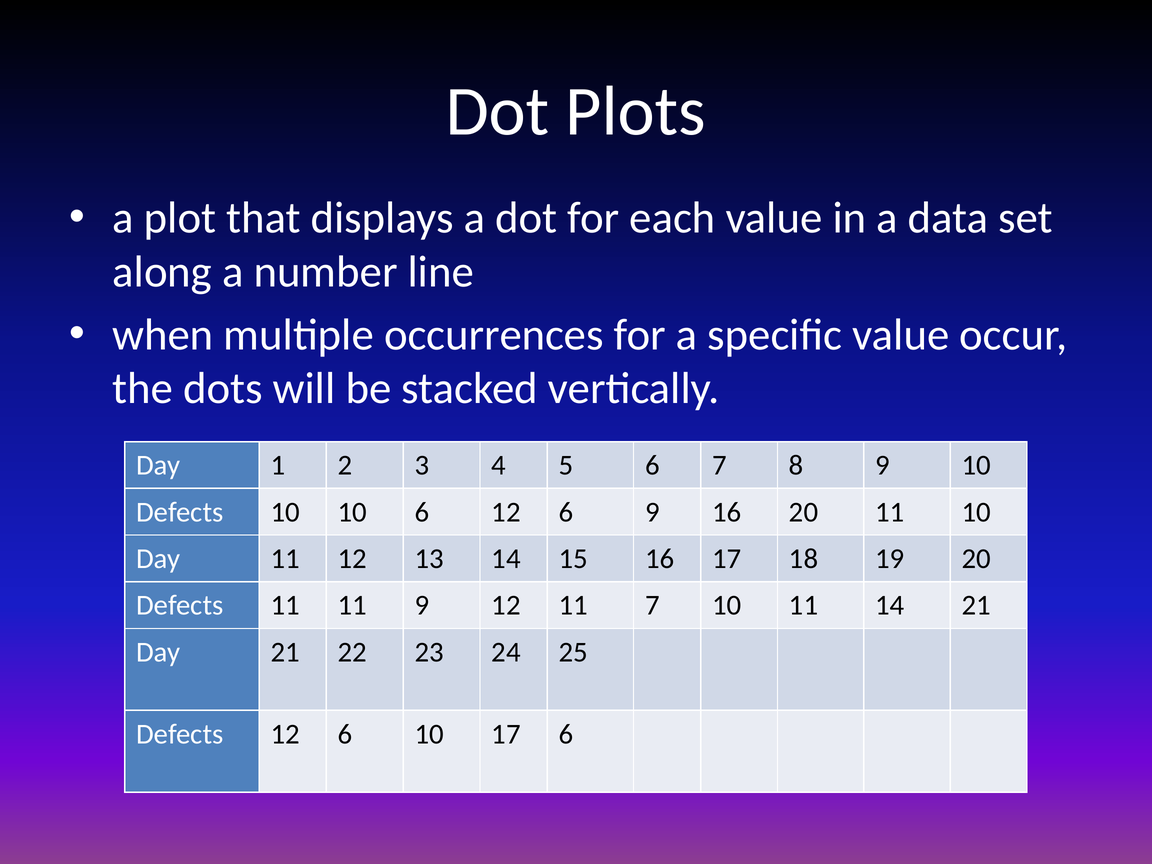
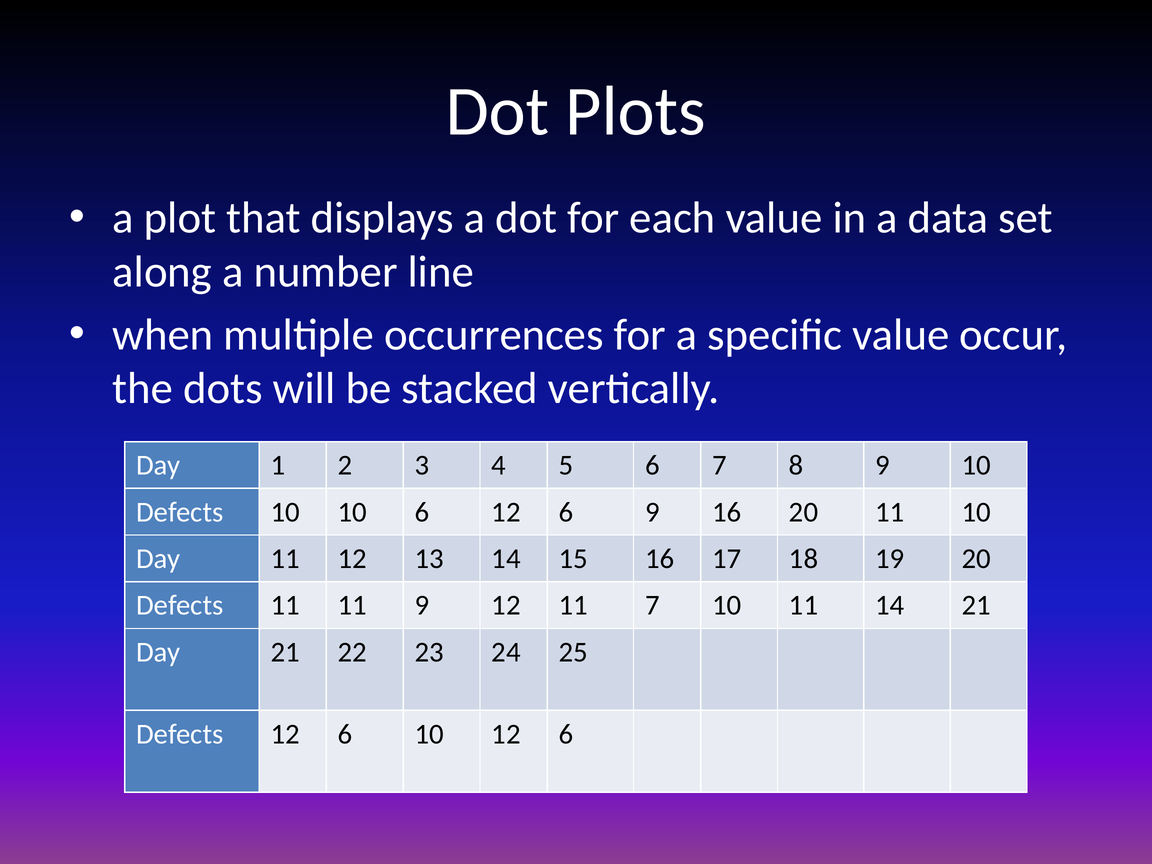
10 17: 17 -> 12
